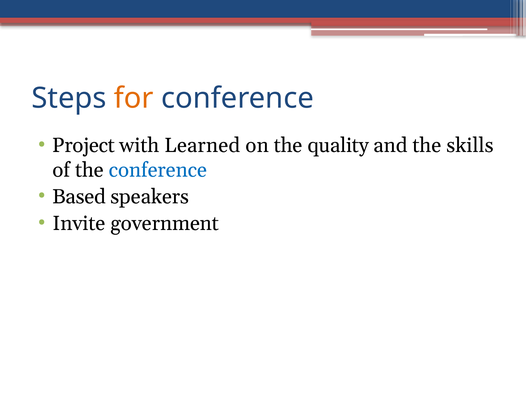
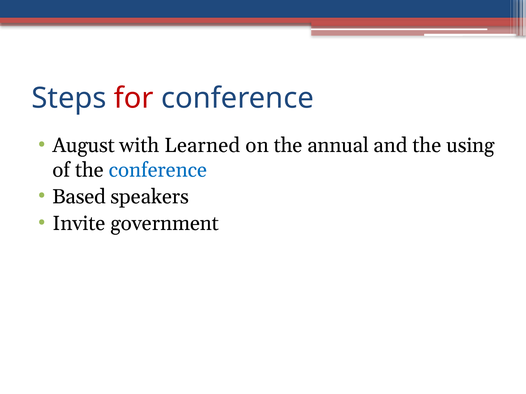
for colour: orange -> red
Project: Project -> August
quality: quality -> annual
skills: skills -> using
